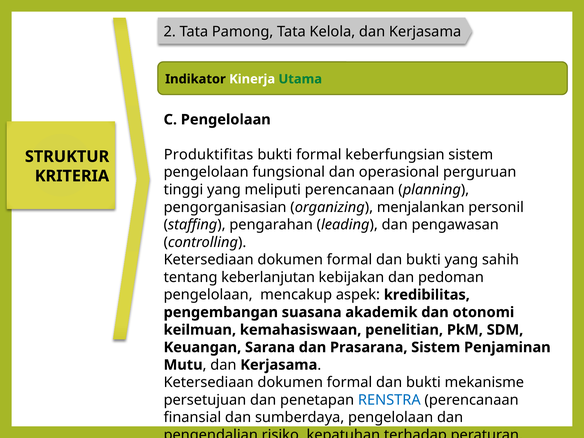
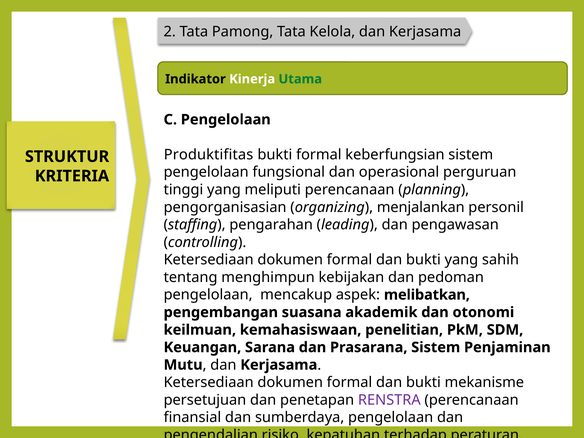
keberlanjutan: keberlanjutan -> menghimpun
kredibilitas: kredibilitas -> melibatkan
RENSTRA colour: blue -> purple
